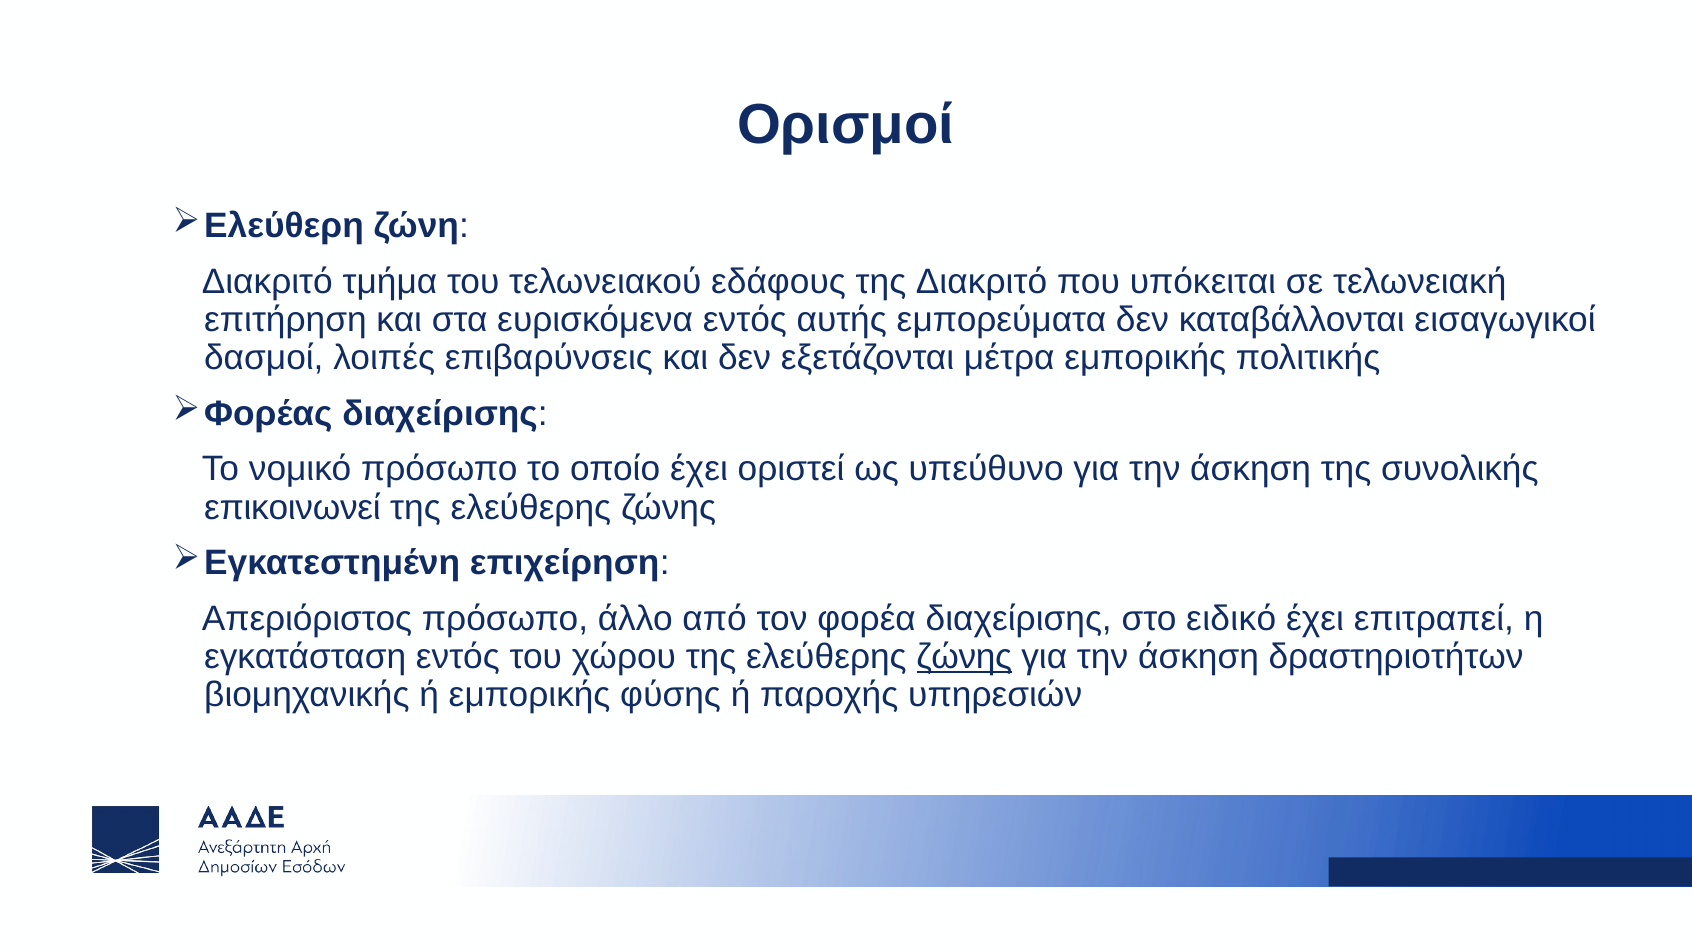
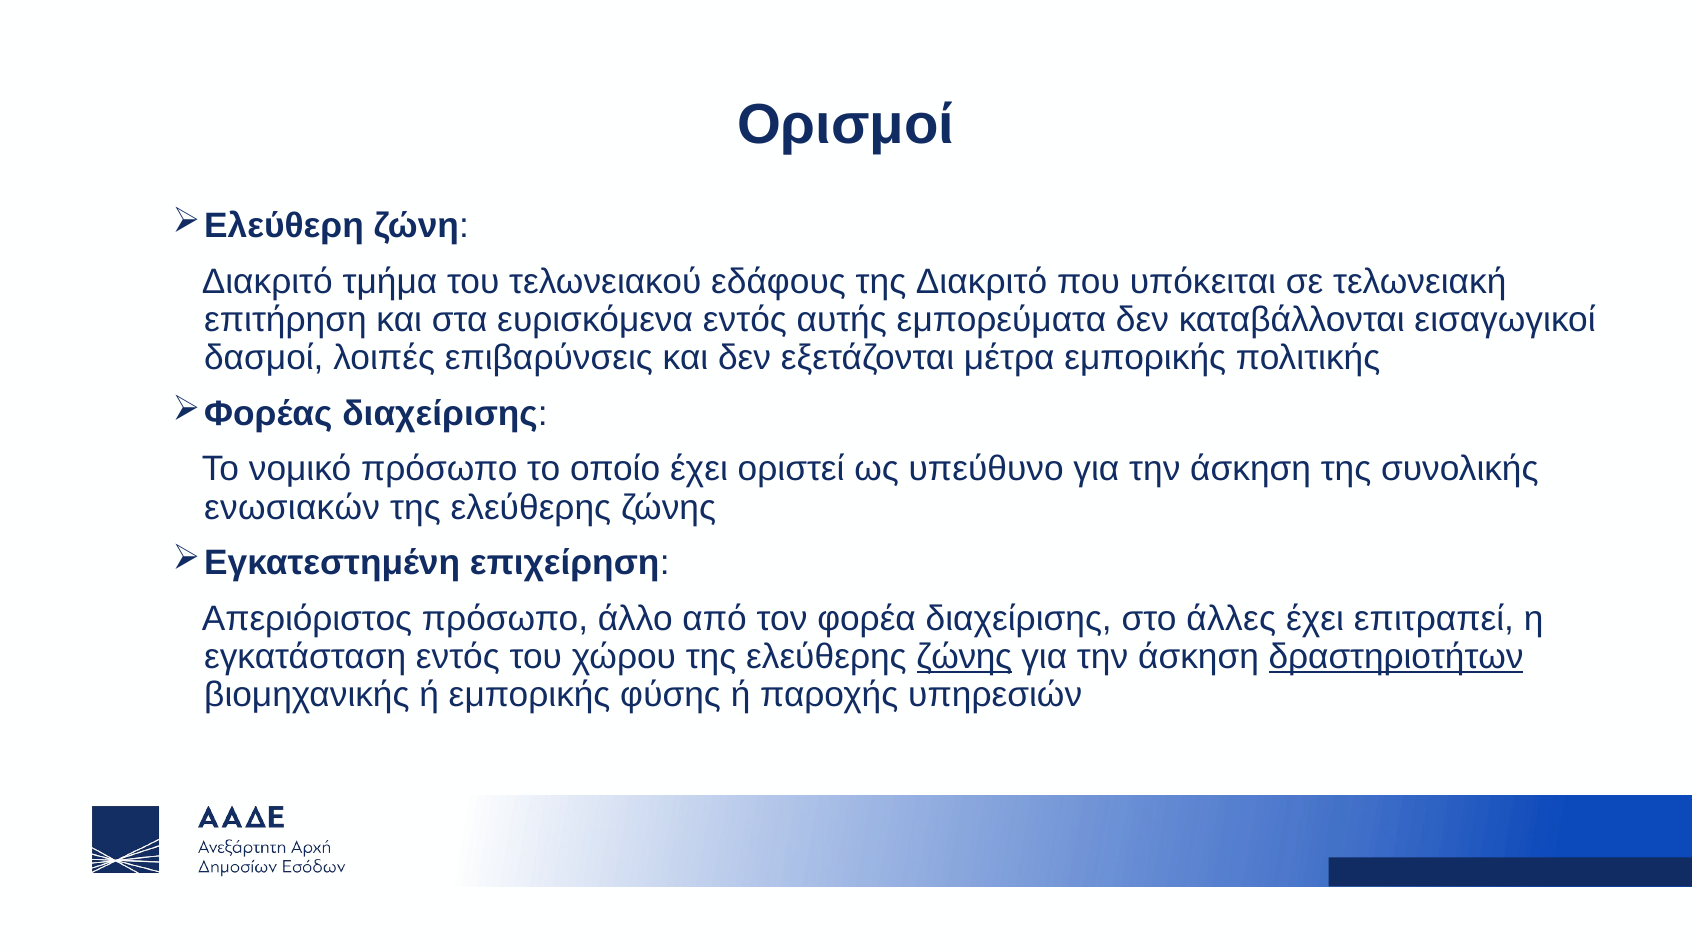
επικοινωνεί: επικοινωνεί -> ενωσιακών
ειδικό: ειδικό -> άλλες
δραστηριοτήτων underline: none -> present
